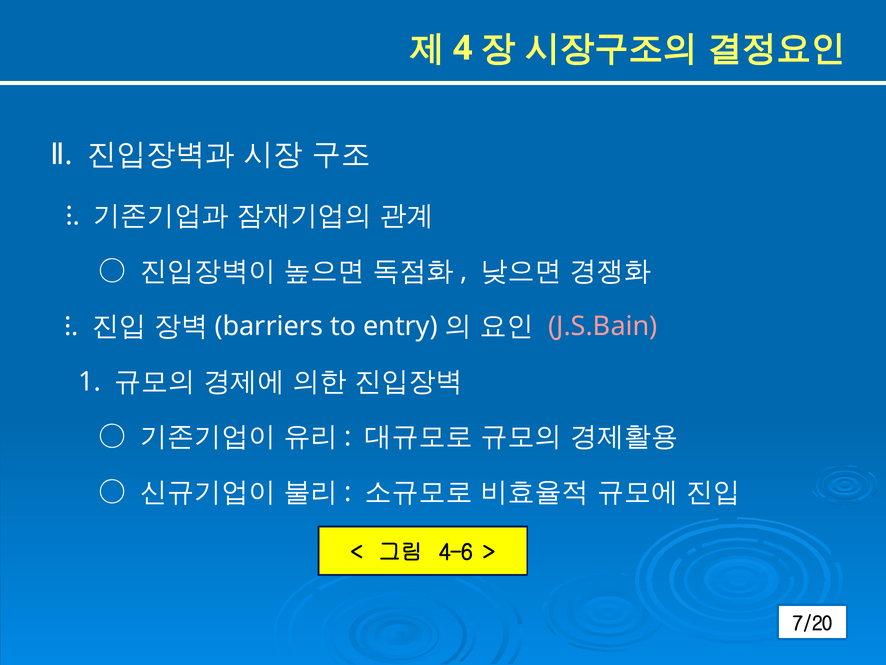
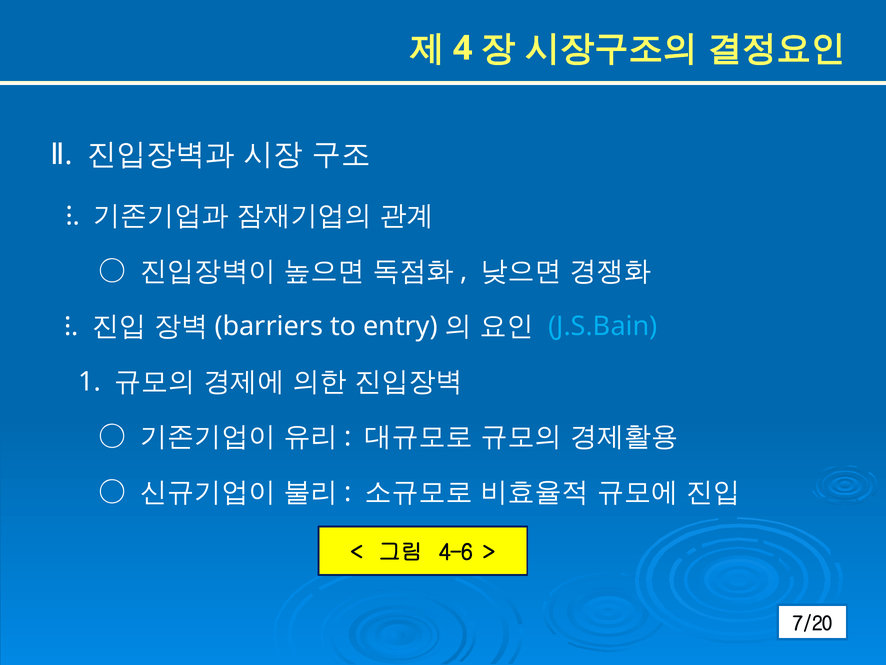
J.S.Bain colour: pink -> light blue
